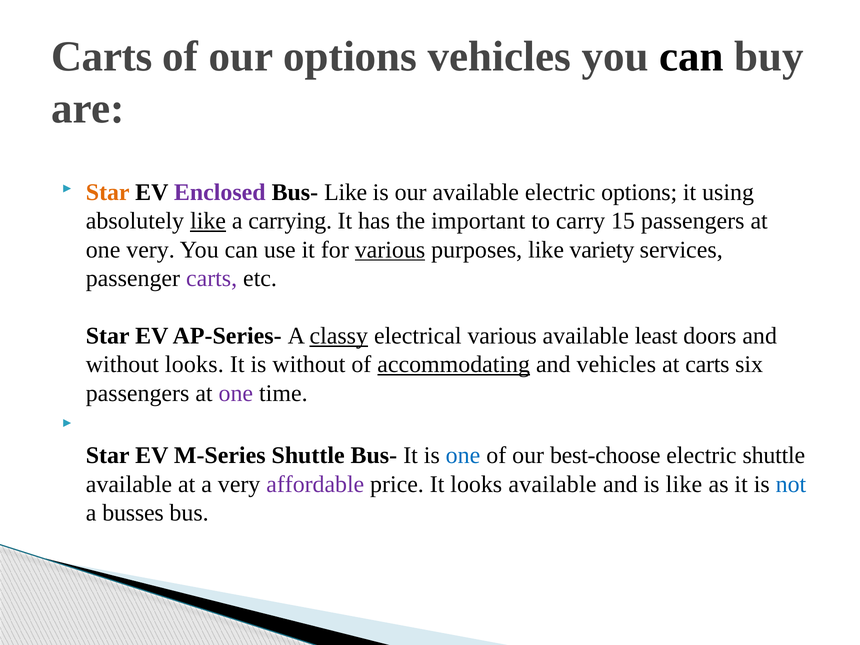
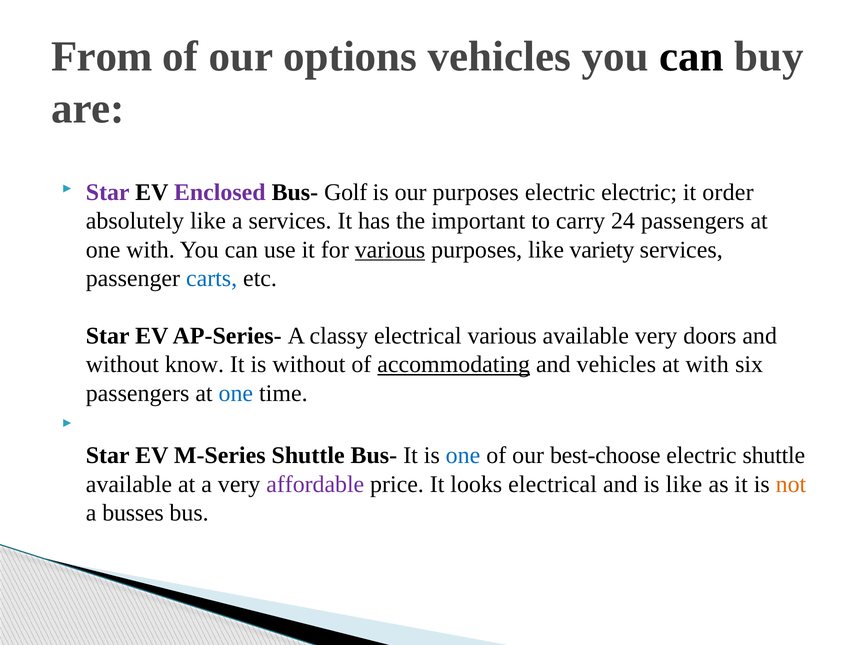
Carts at (102, 57): Carts -> From
Star at (108, 192) colour: orange -> purple
Bus- Like: Like -> Golf
our available: available -> purposes
electric options: options -> electric
using: using -> order
like at (208, 221) underline: present -> none
a carrying: carrying -> services
15: 15 -> 24
one very: very -> with
carts at (212, 278) colour: purple -> blue
classy underline: present -> none
available least: least -> very
without looks: looks -> know
at carts: carts -> with
one at (236, 393) colour: purple -> blue
looks available: available -> electrical
not colour: blue -> orange
